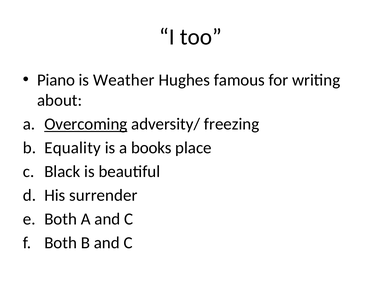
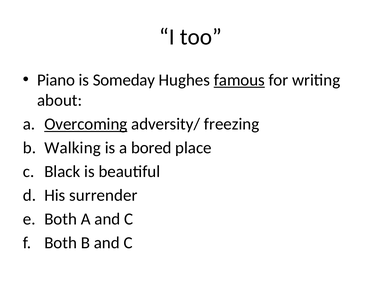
Weather: Weather -> Someday
famous underline: none -> present
Equality: Equality -> Walking
books: books -> bored
